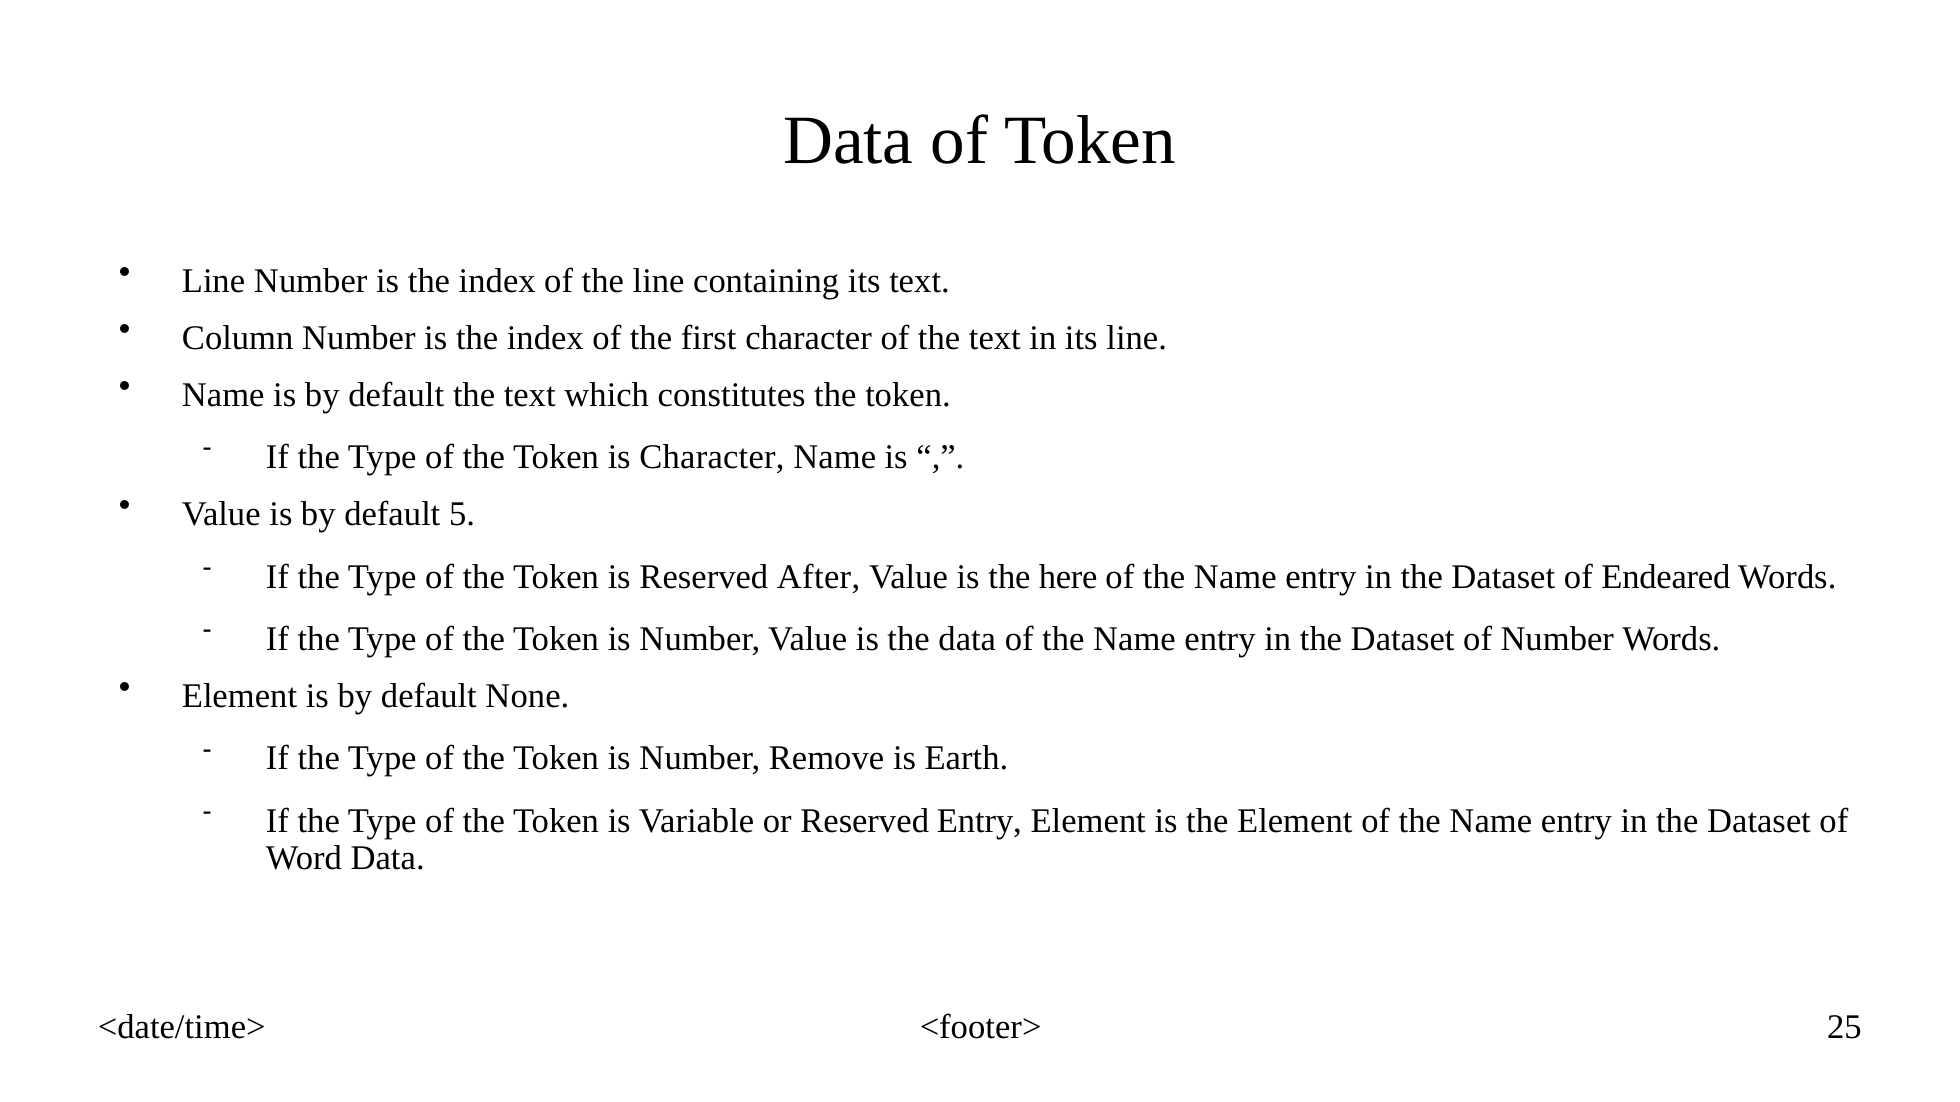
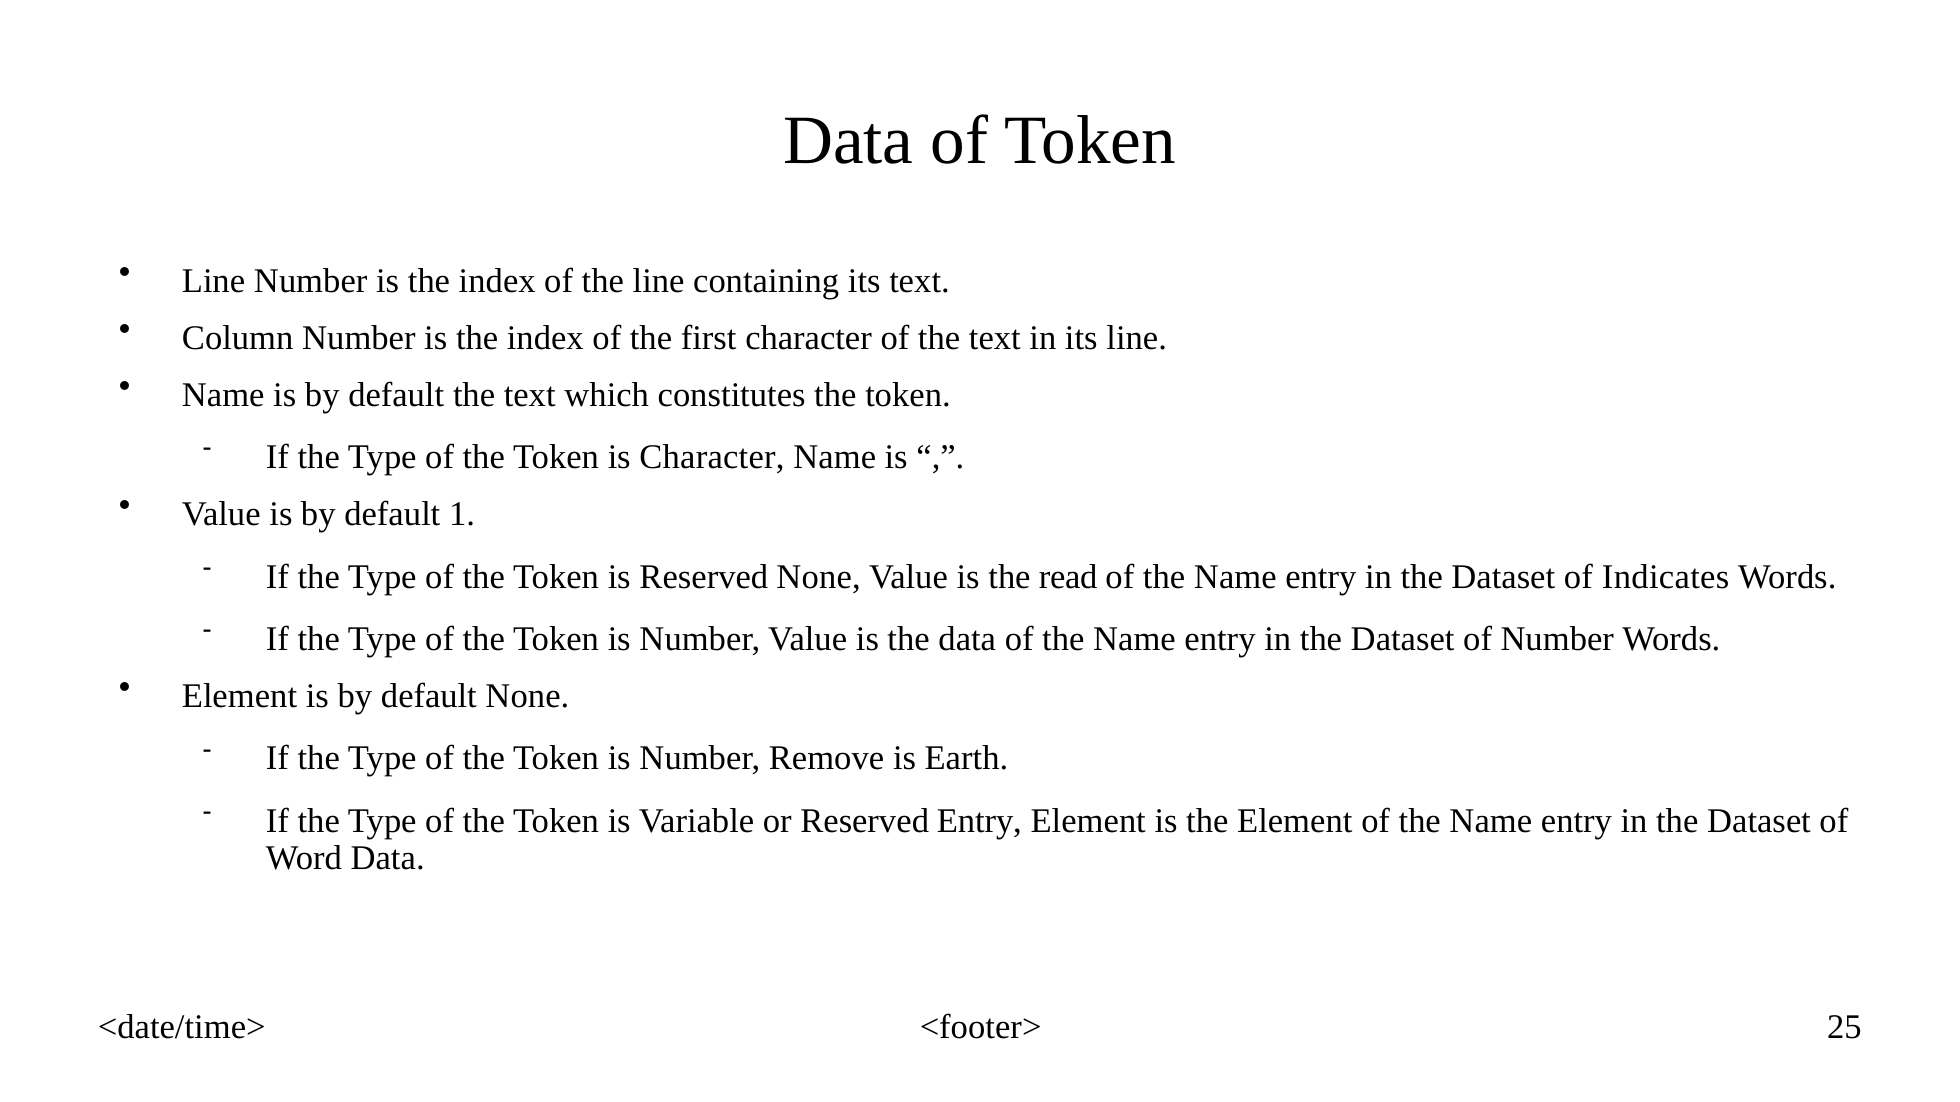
5: 5 -> 1
Reserved After: After -> None
here: here -> read
Endeared: Endeared -> Indicates
